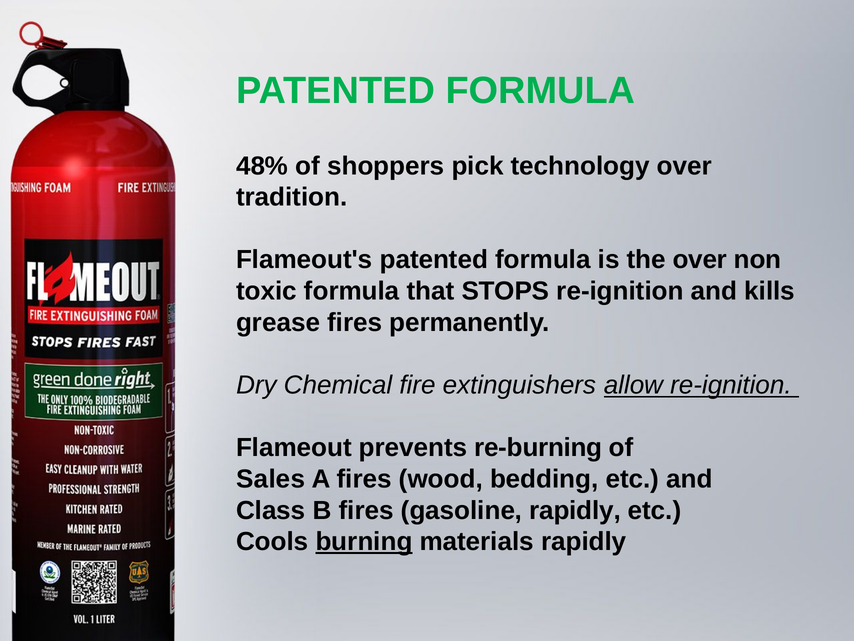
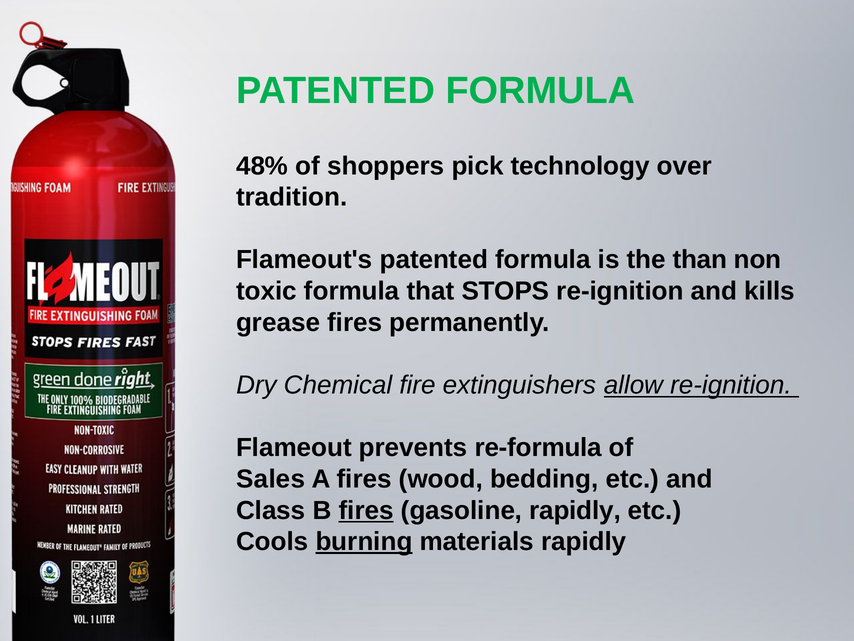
the over: over -> than
re-burning: re-burning -> re-formula
fires at (366, 510) underline: none -> present
